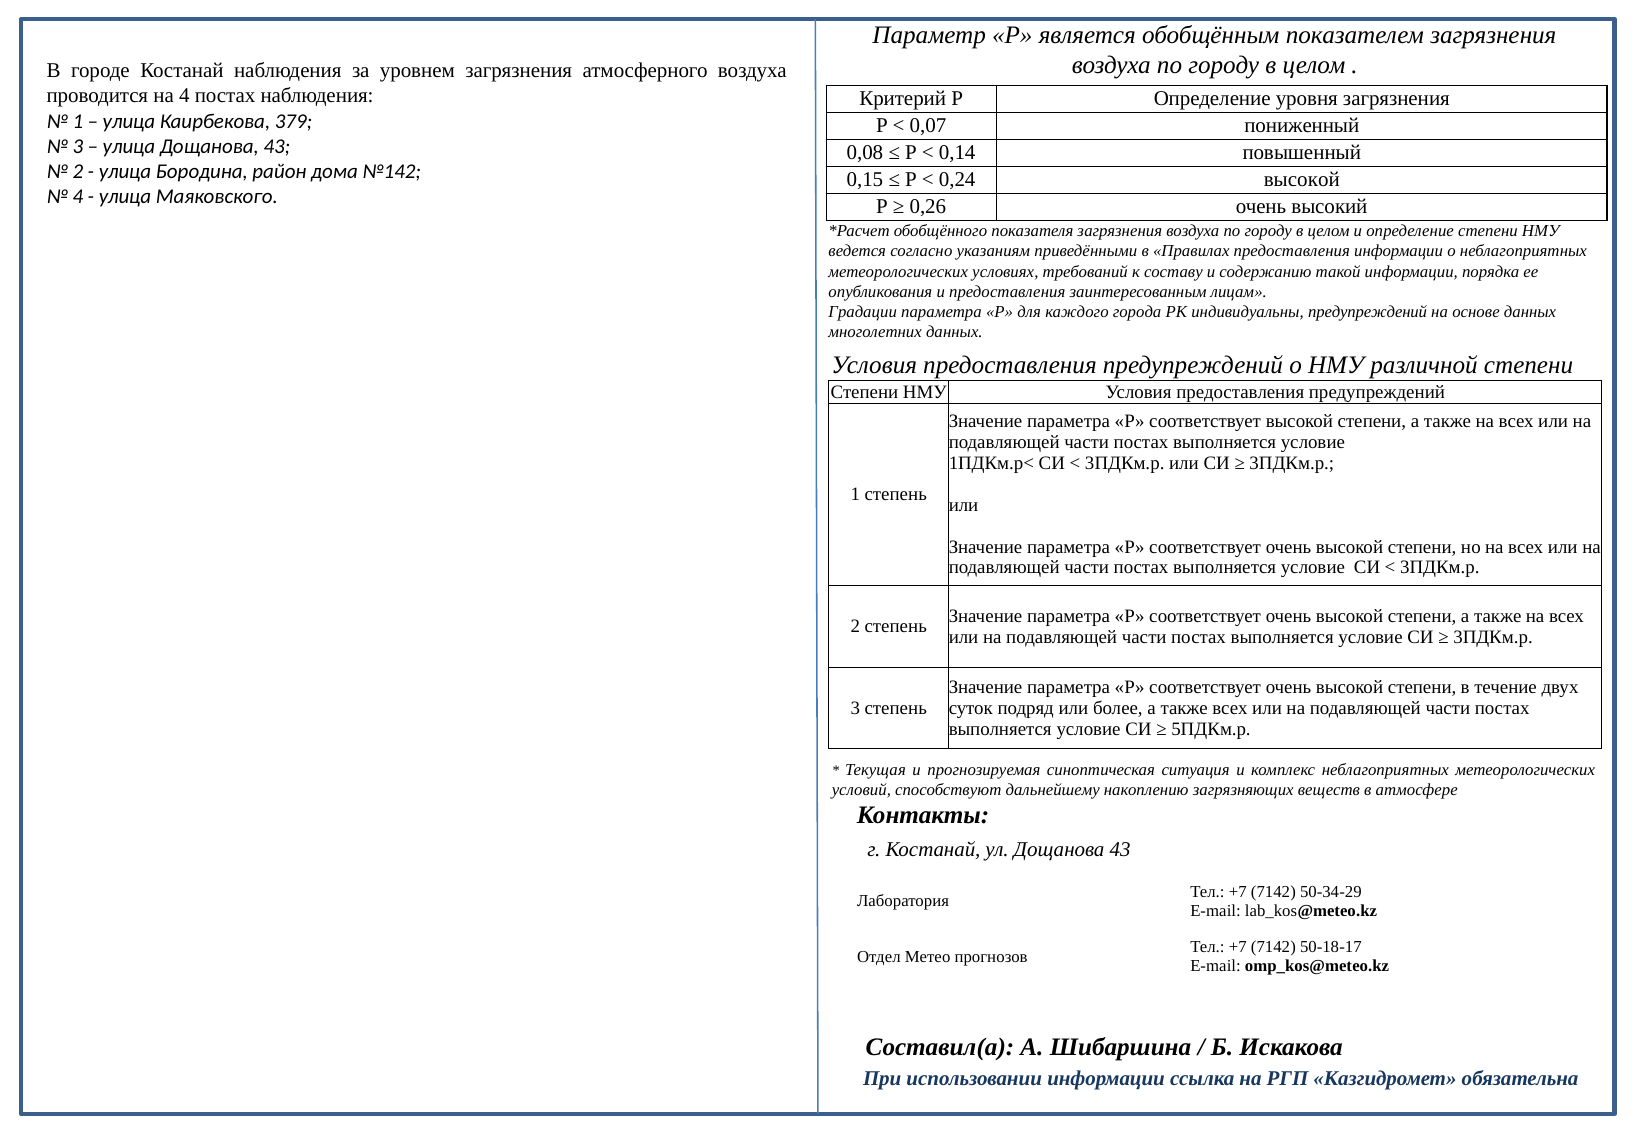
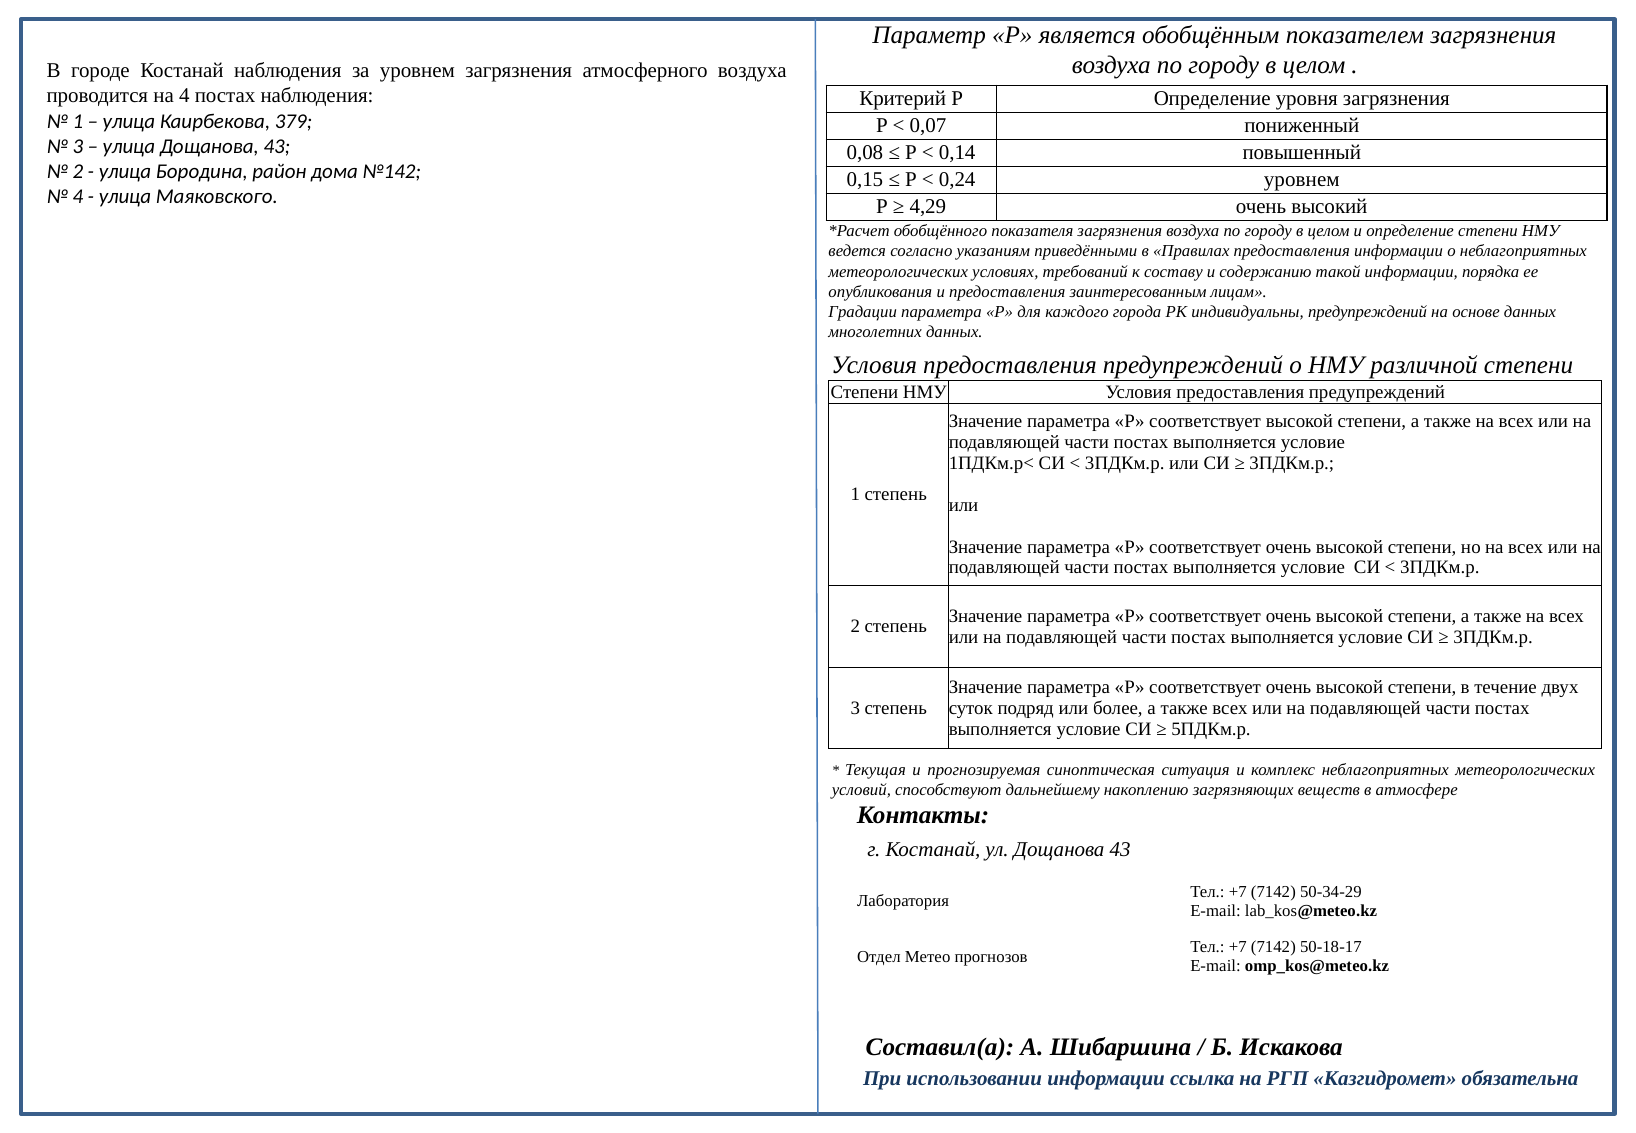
0,24 высокой: высокой -> уровнем
0,26: 0,26 -> 4,29
